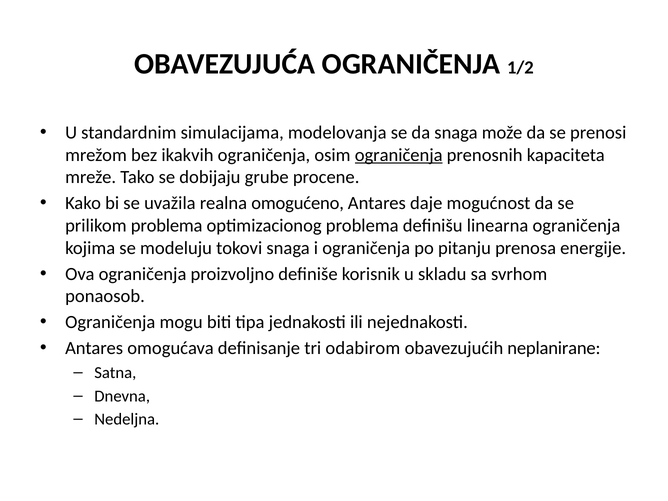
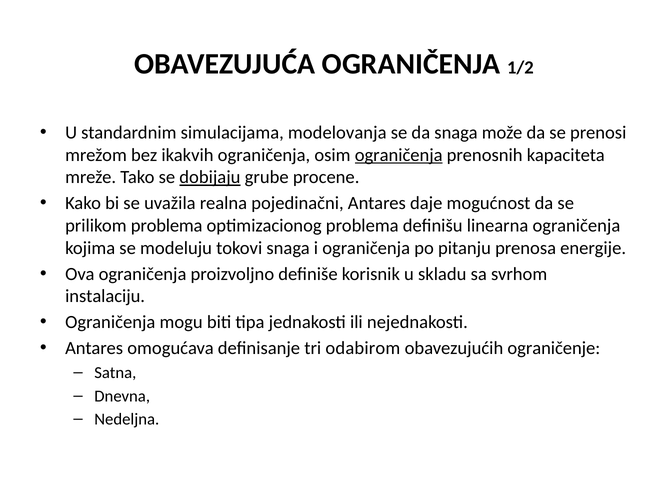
dobijaju underline: none -> present
omogućeno: omogućeno -> pojedinačni
ponaosob: ponaosob -> instalaciju
neplanirane: neplanirane -> ograničenje
